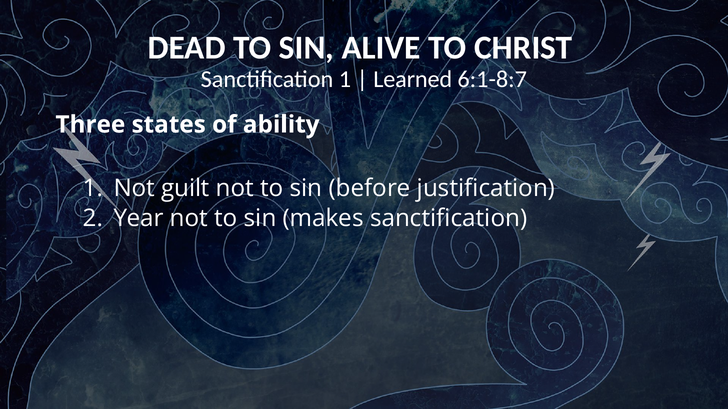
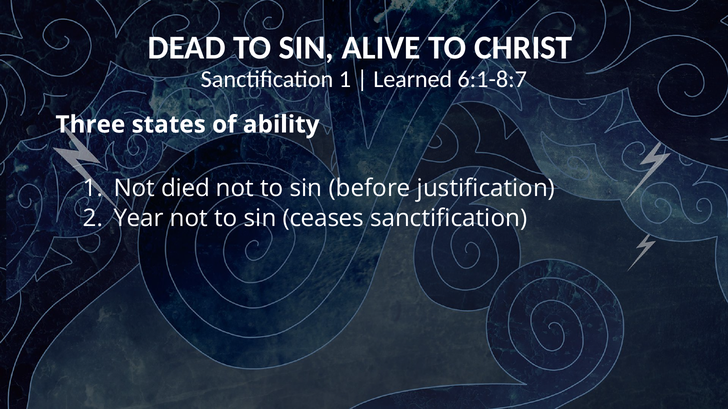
guilt: guilt -> died
makes: makes -> ceases
